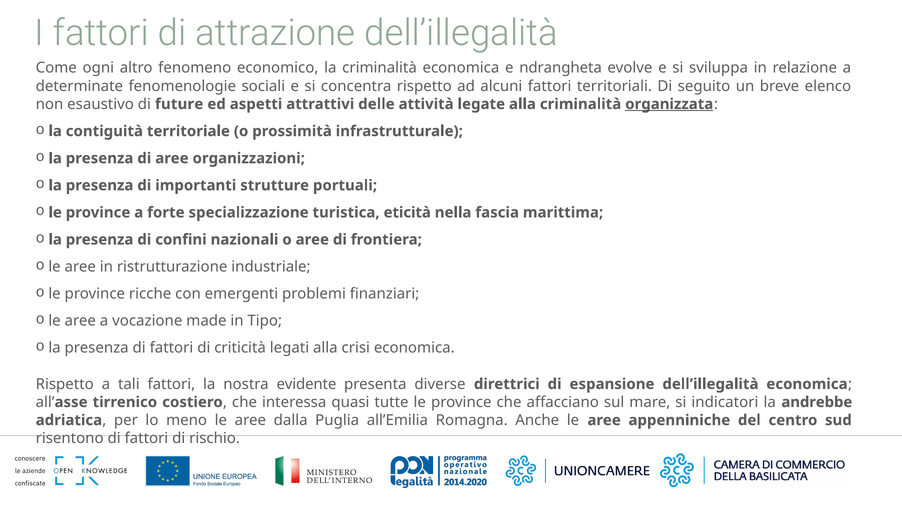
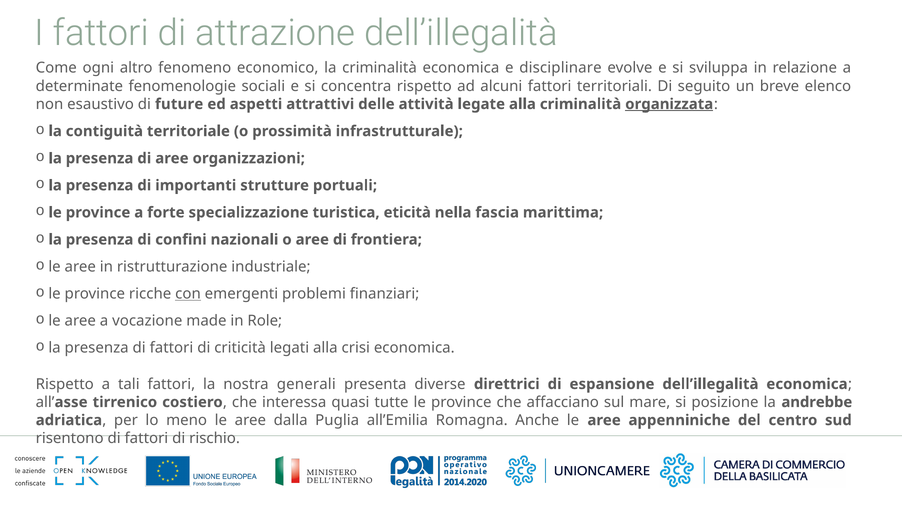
ndrangheta: ndrangheta -> disciplinare
con underline: none -> present
Tipo: Tipo -> Role
evidente: evidente -> generali
indicatori: indicatori -> posizione
